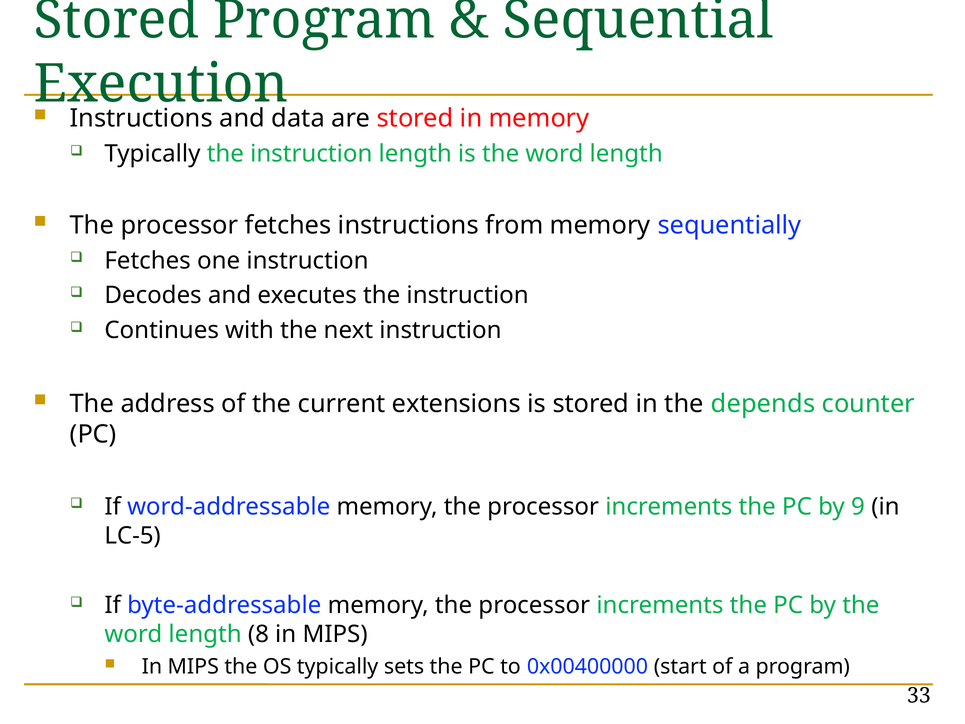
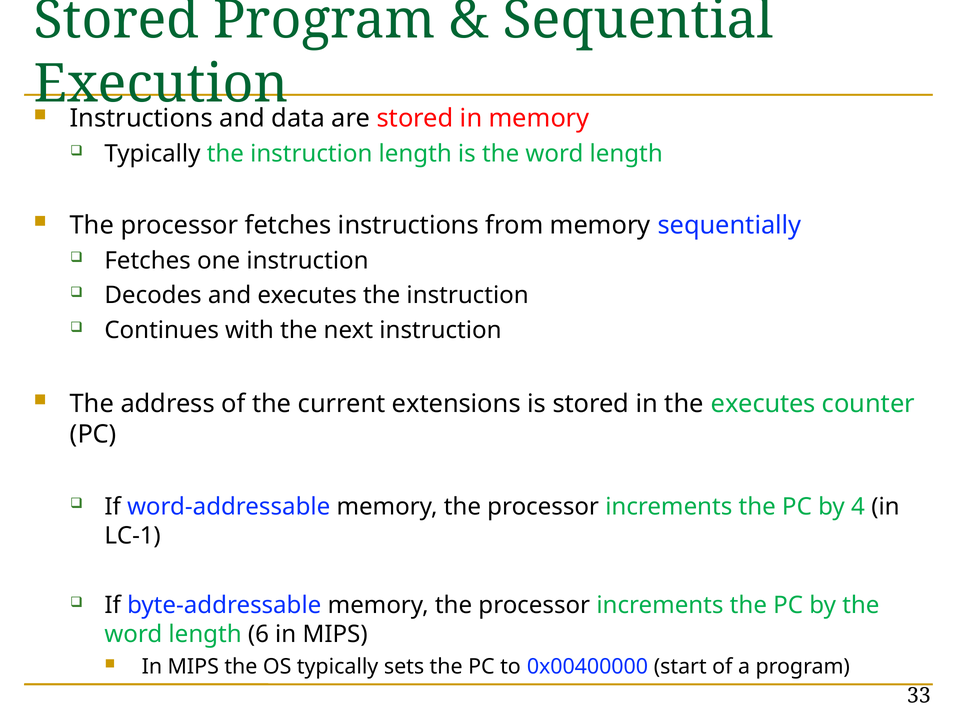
the depends: depends -> executes
9: 9 -> 4
LC-5: LC-5 -> LC-1
8: 8 -> 6
